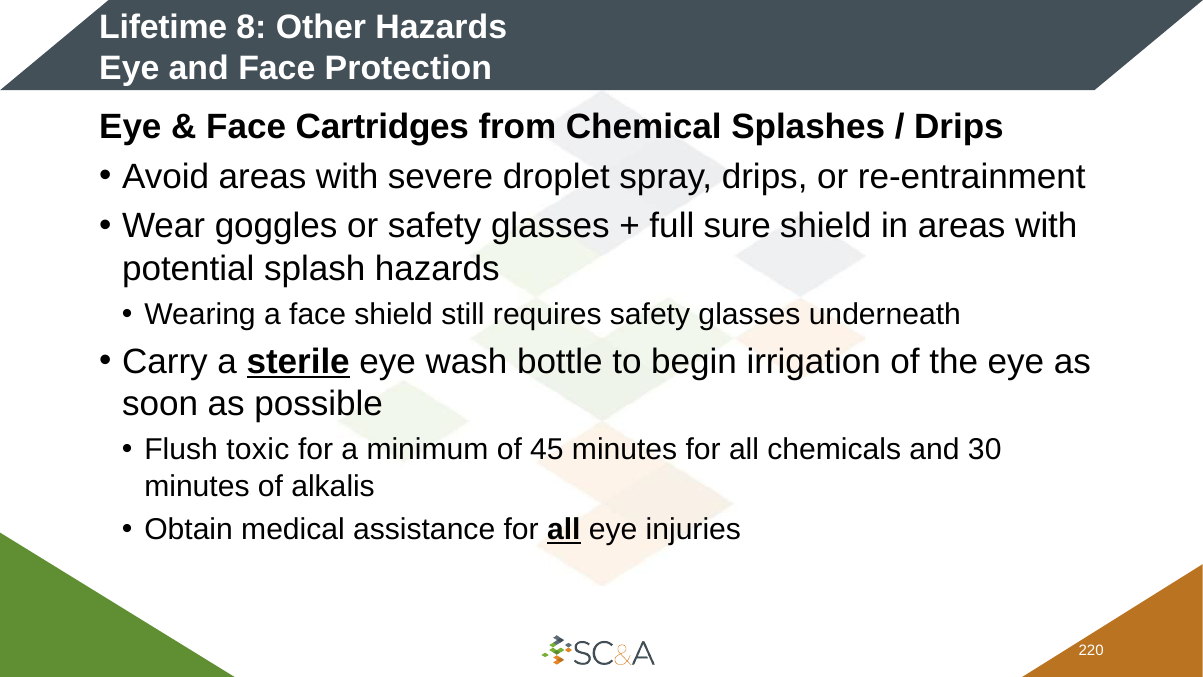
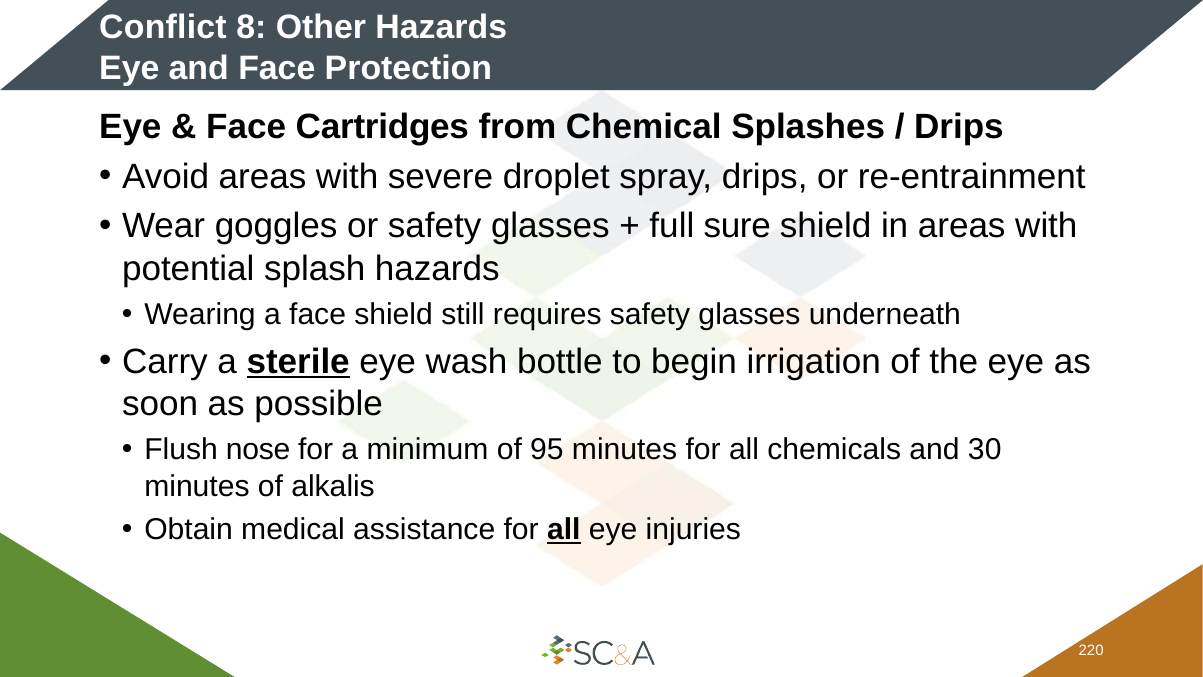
Lifetime: Lifetime -> Conflict
toxic: toxic -> nose
45: 45 -> 95
